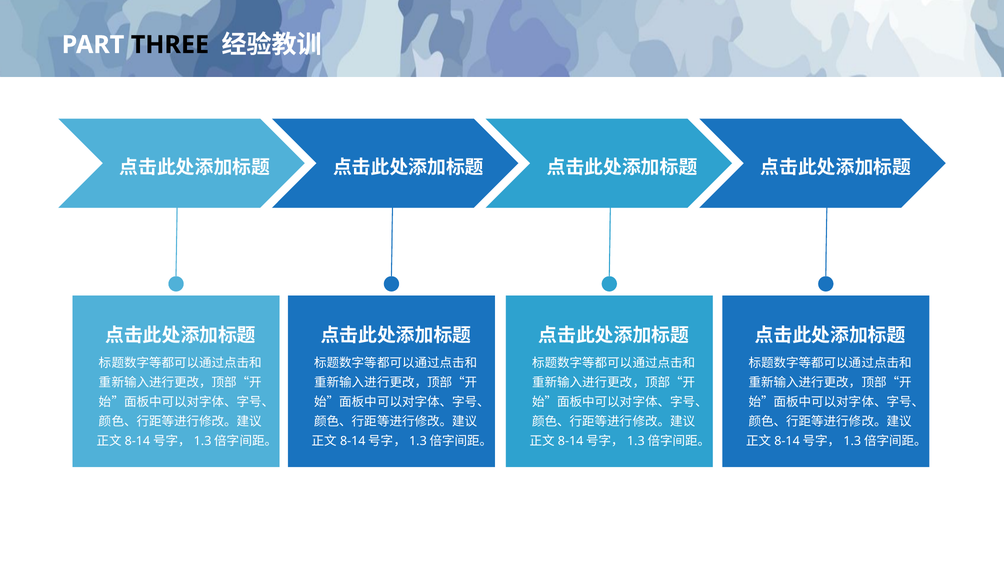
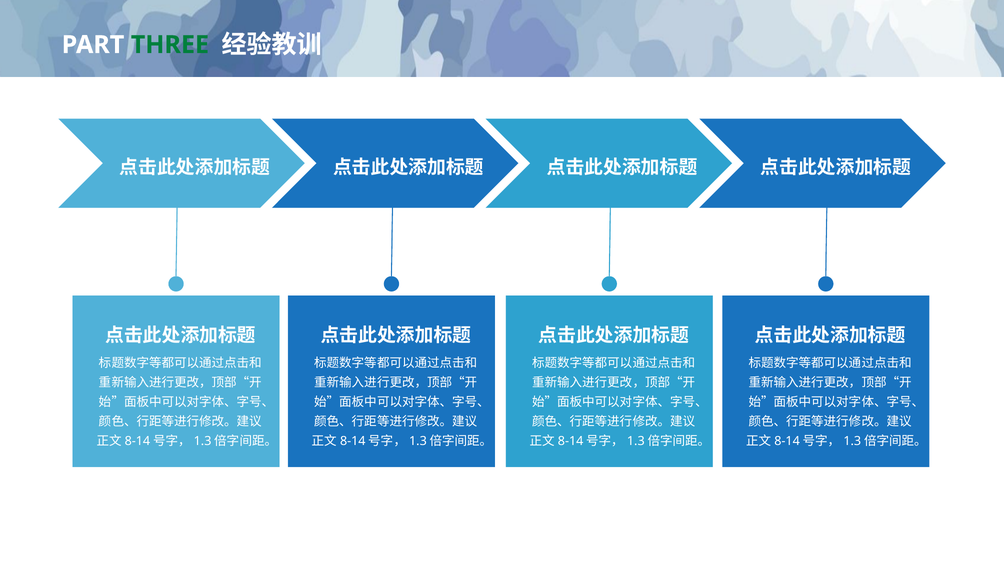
THREE colour: black -> green
